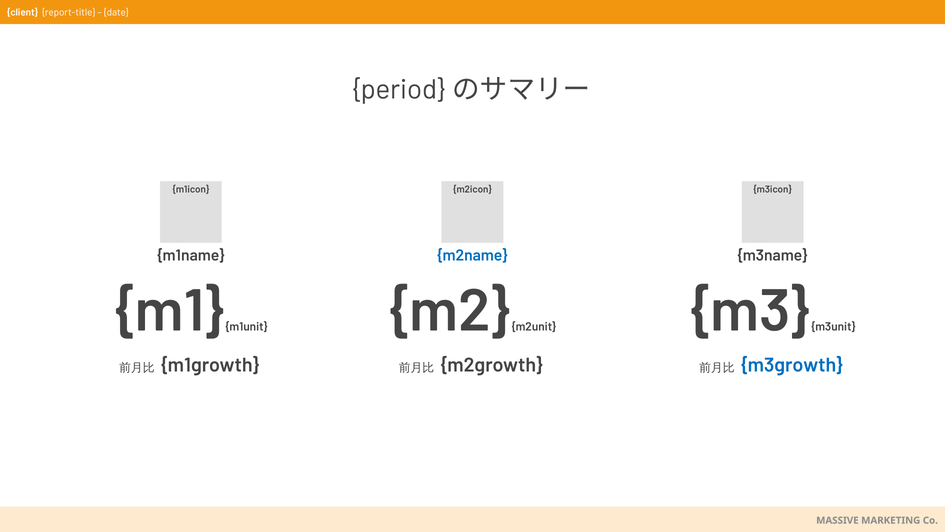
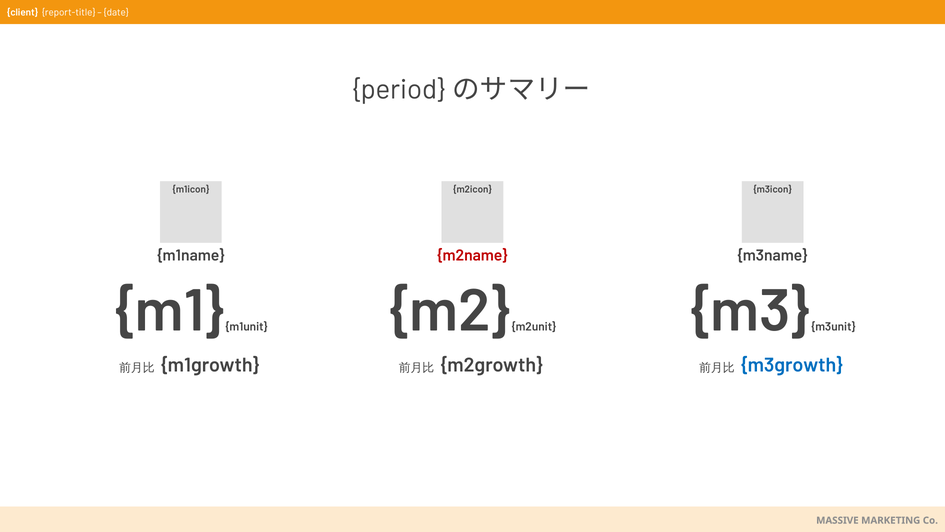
m2name colour: blue -> red
